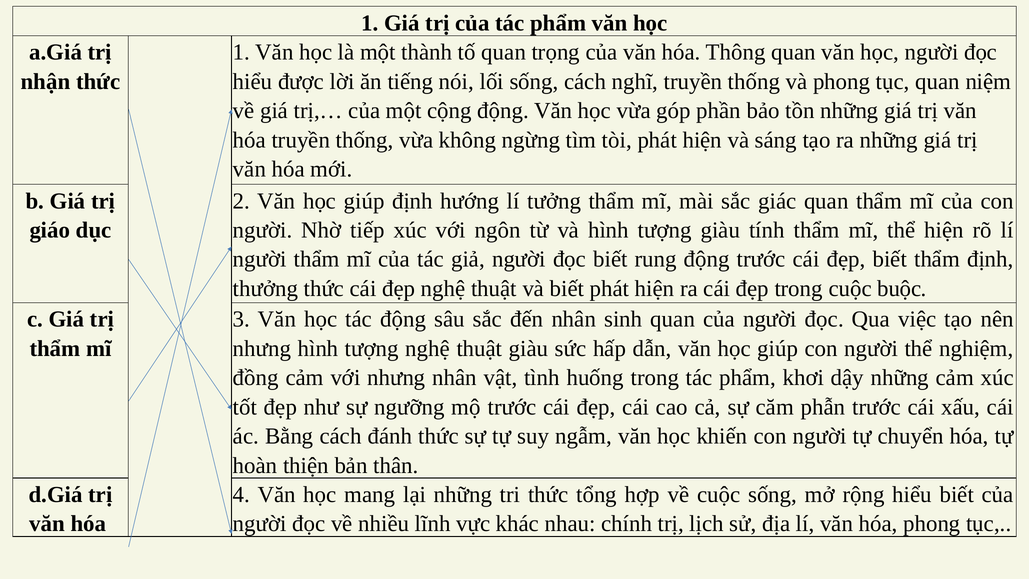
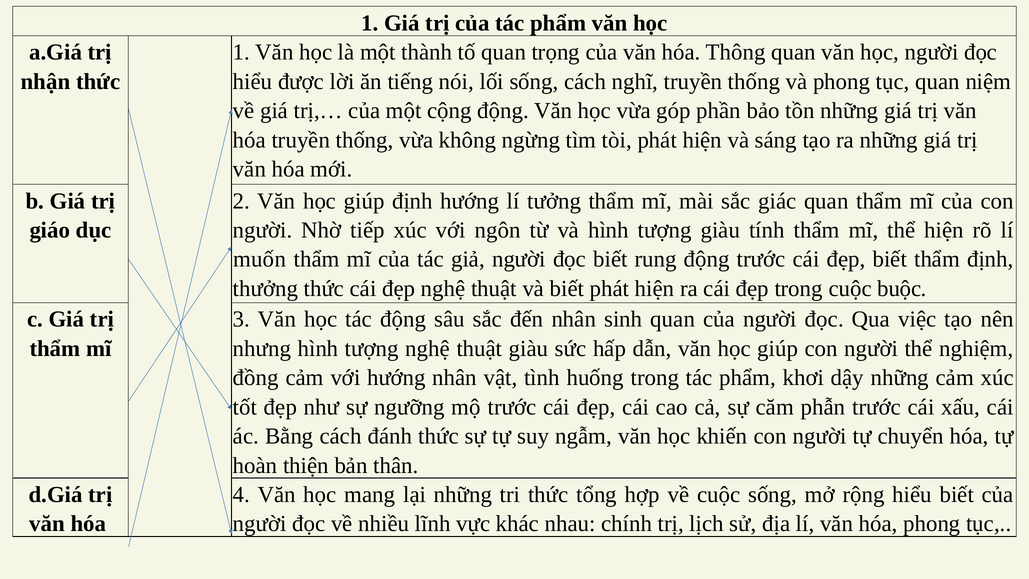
người at (260, 259): người -> muốn
với nhưng: nhưng -> hướng
